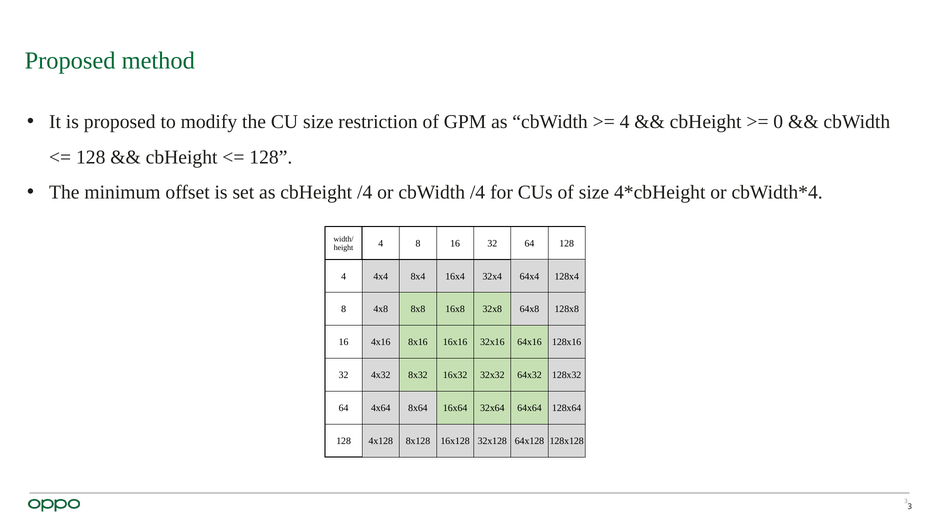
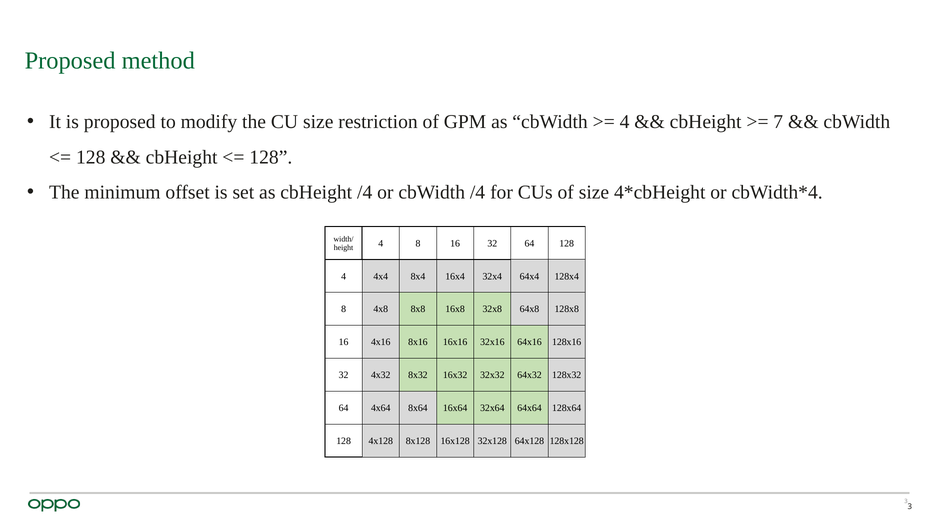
0: 0 -> 7
